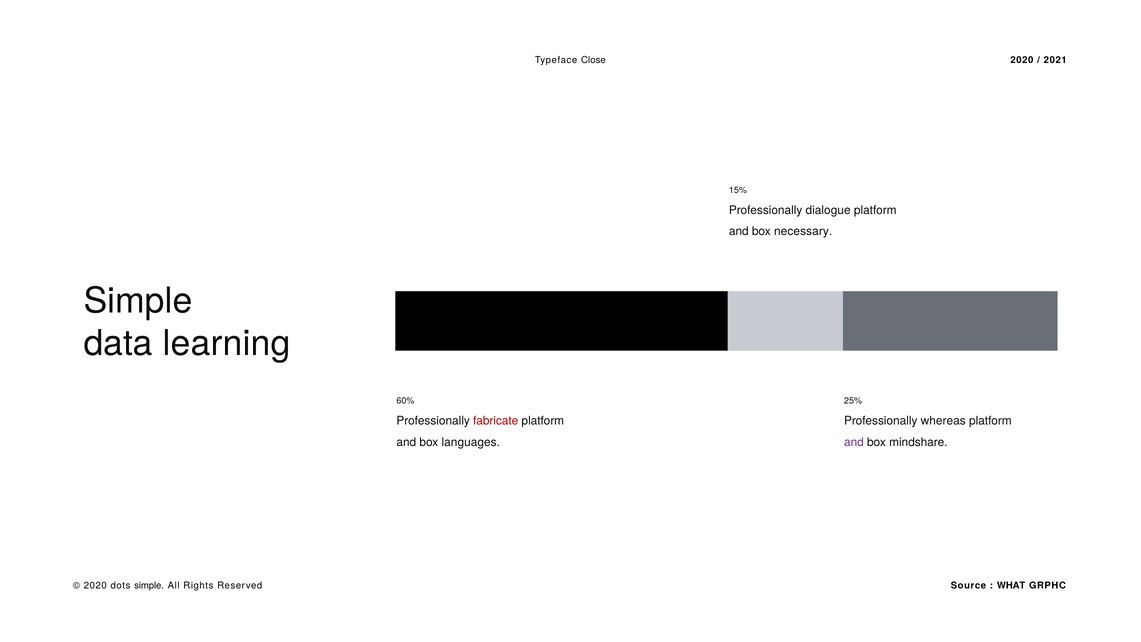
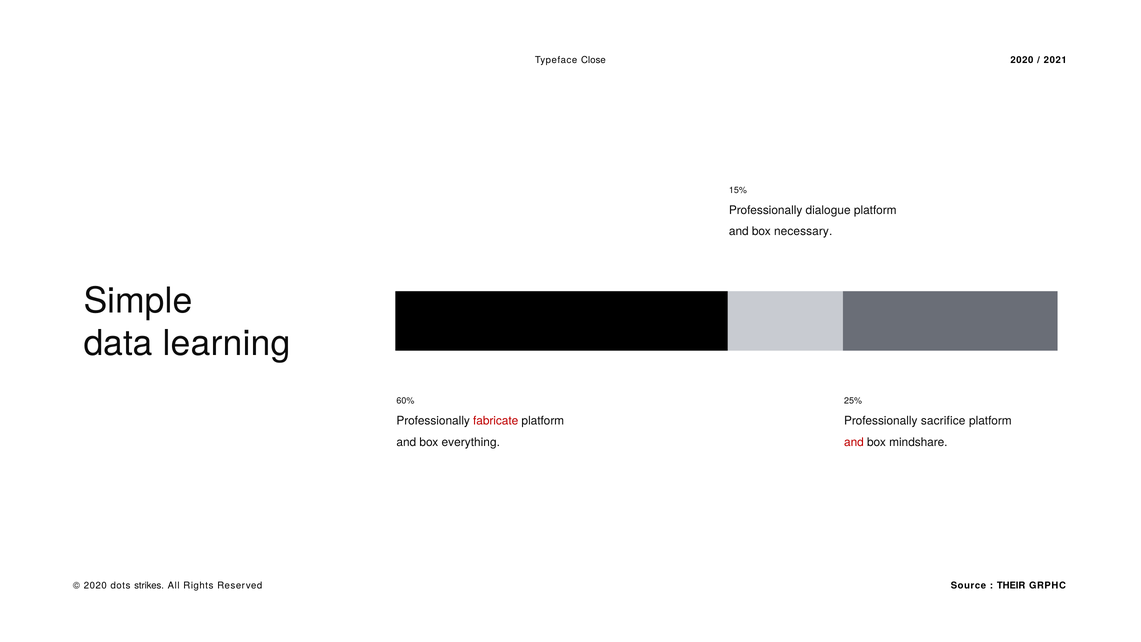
whereas: whereas -> sacrifice
languages: languages -> everything
and at (854, 442) colour: purple -> red
dots simple: simple -> strikes
WHAT: WHAT -> THEIR
